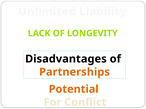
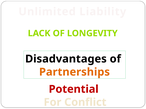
Potential colour: orange -> red
